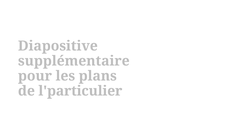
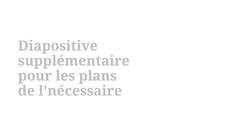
l'particulier: l'particulier -> l'nécessaire
